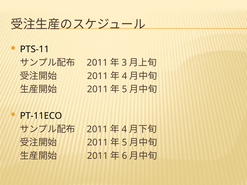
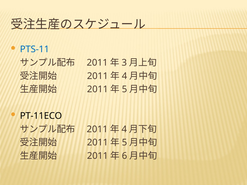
PTS-11 colour: black -> blue
